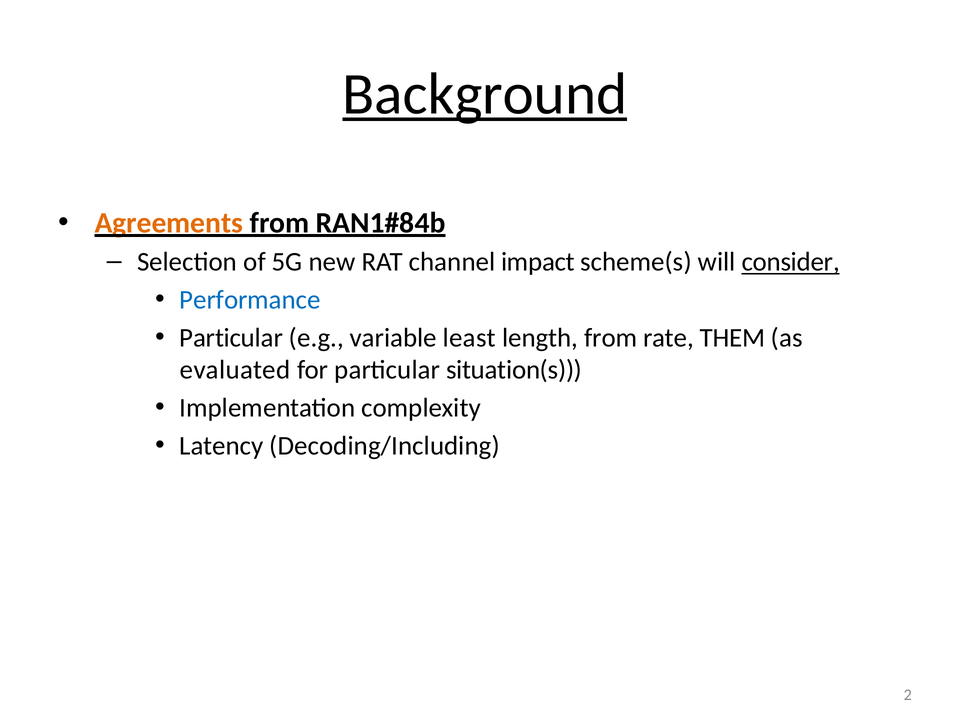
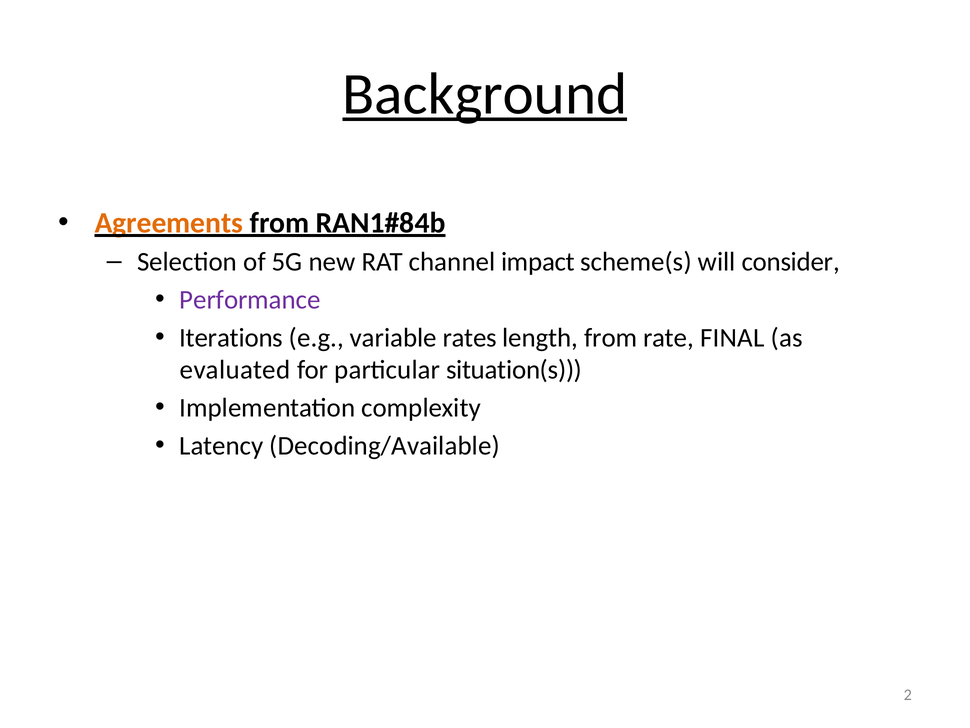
consider underline: present -> none
Performance colour: blue -> purple
Particular at (231, 337): Particular -> Iterations
least: least -> rates
THEM: THEM -> FINAL
Decoding/Including: Decoding/Including -> Decoding/Available
